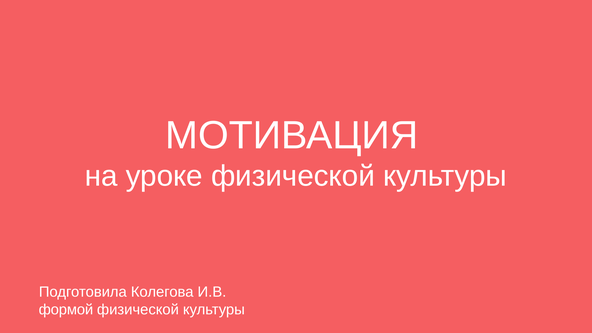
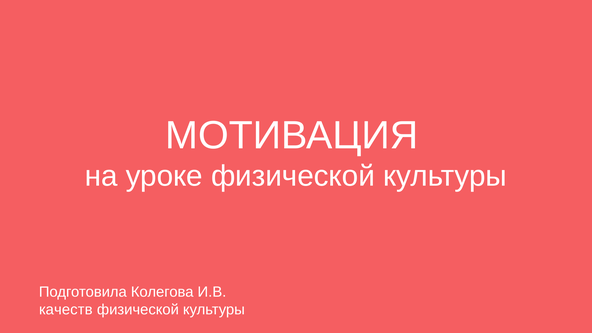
формой: формой -> качеств
